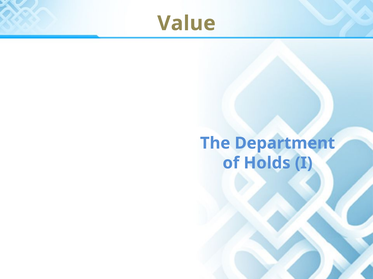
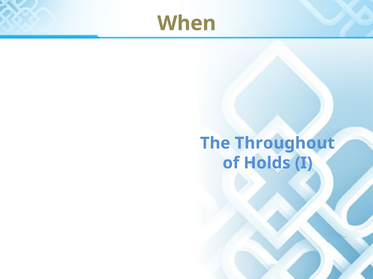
Value: Value -> When
Department: Department -> Throughout
